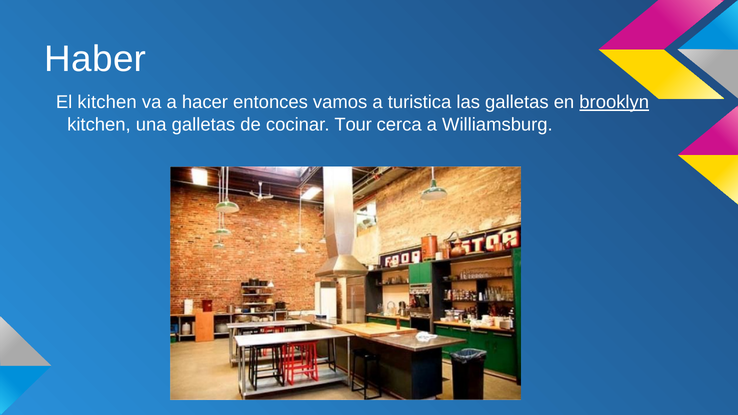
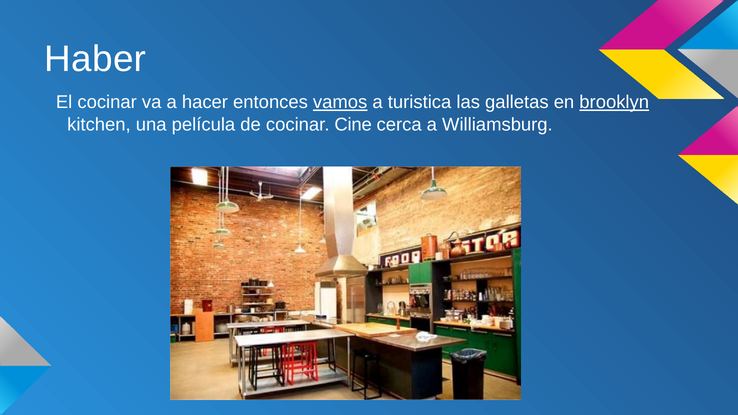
El kitchen: kitchen -> cocinar
vamos underline: none -> present
una galletas: galletas -> película
Tour: Tour -> Cine
